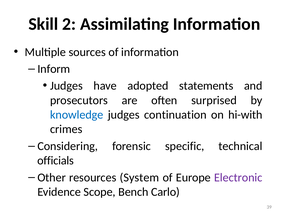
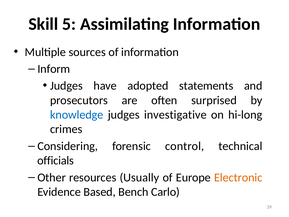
2: 2 -> 5
continuation: continuation -> investigative
hi-with: hi-with -> hi-long
specific: specific -> control
System: System -> Usually
Electronic colour: purple -> orange
Scope: Scope -> Based
